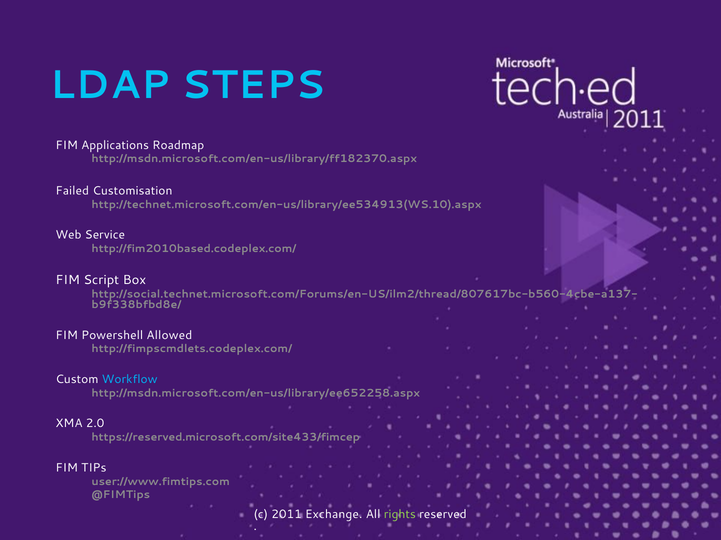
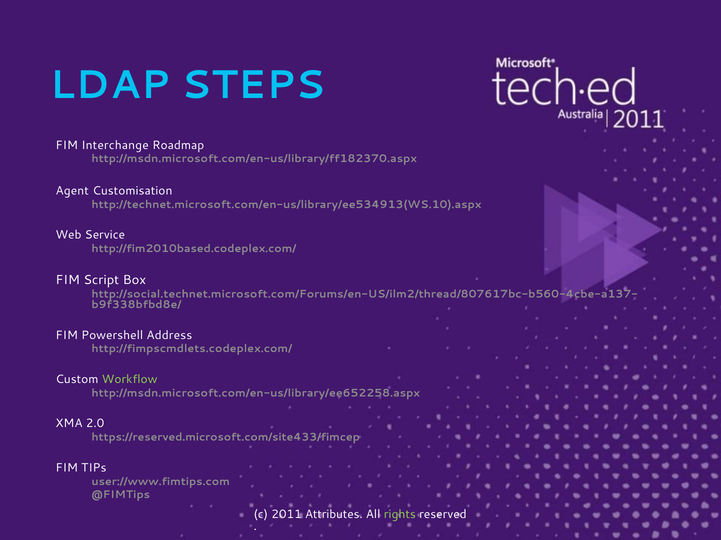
Applications: Applications -> Interchange
Failed: Failed -> Agent
Allowed: Allowed -> Address
Workflow colour: light blue -> light green
Exchange: Exchange -> Attributes
